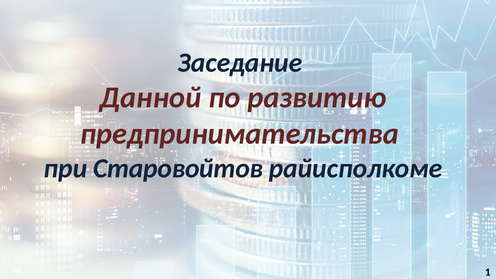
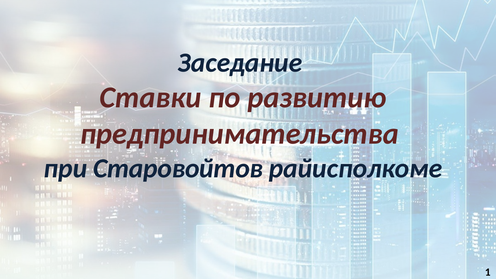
Данной: Данной -> Ставки
